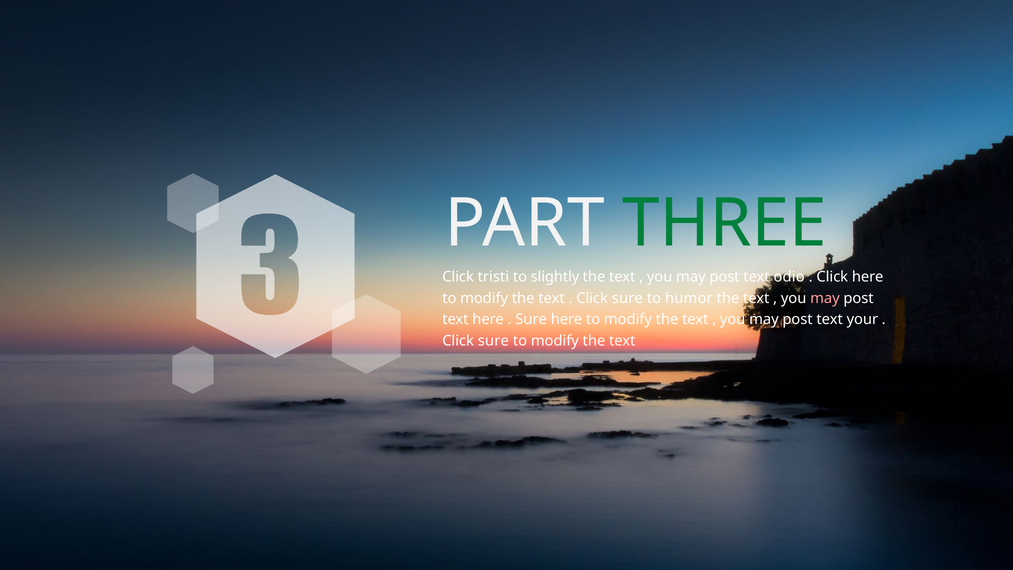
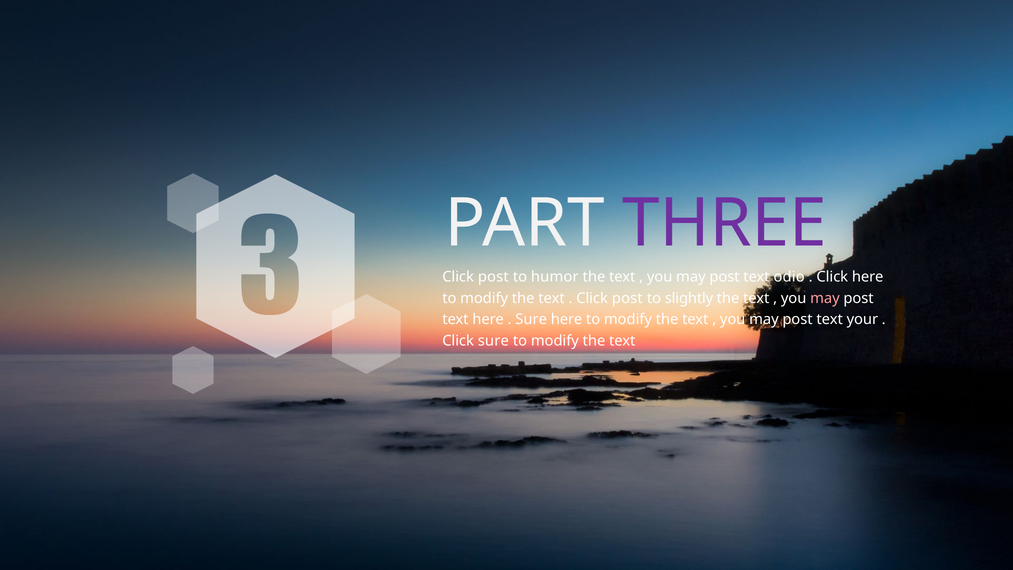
THREE colour: green -> purple
tristi at (493, 277): tristi -> post
slightly: slightly -> humor
sure at (627, 298): sure -> post
humor: humor -> slightly
